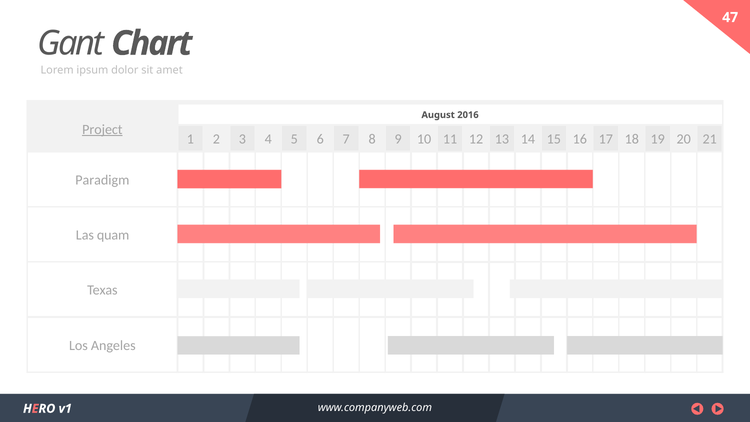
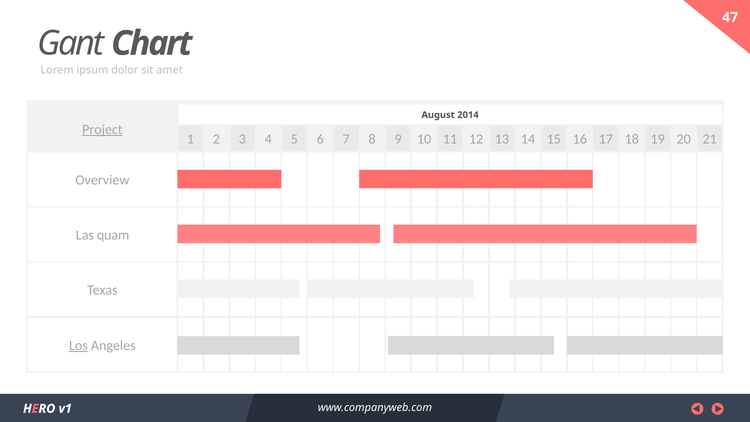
2016: 2016 -> 2014
Paradigm: Paradigm -> Overview
Los underline: none -> present
